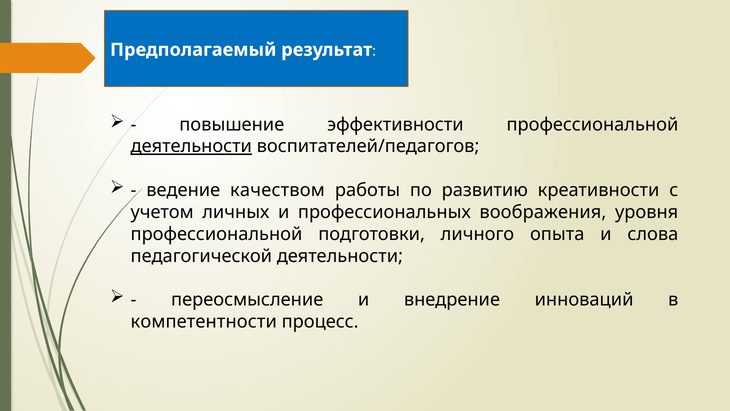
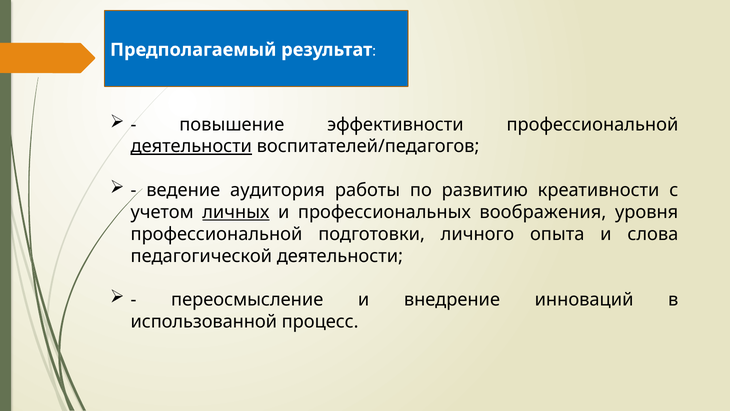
качеством: качеством -> аудитория
личных underline: none -> present
компетентности: компетентности -> использованной
